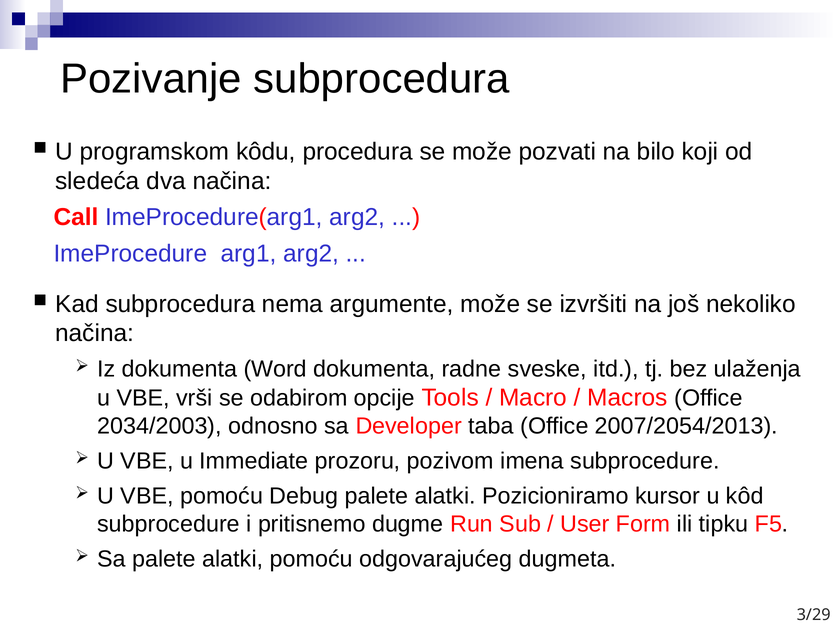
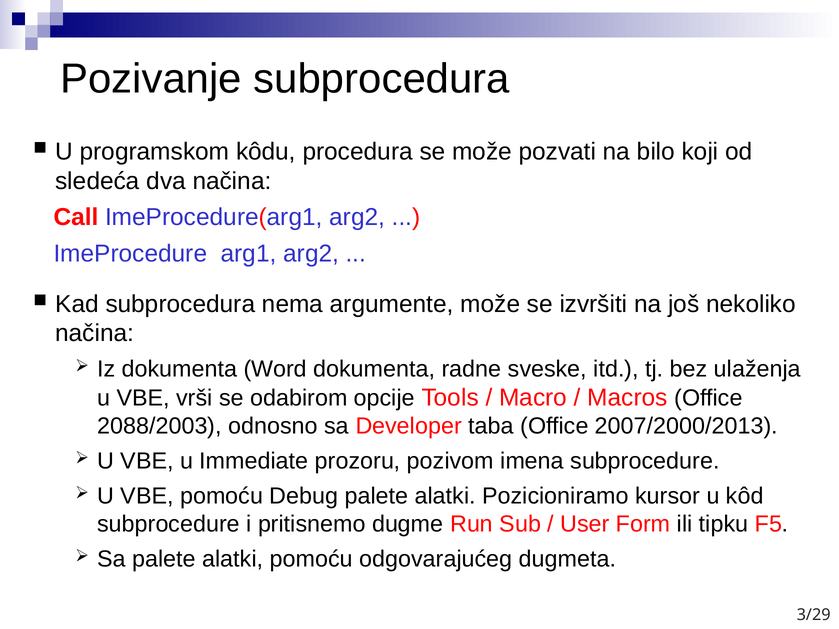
2034/2003: 2034/2003 -> 2088/2003
2007/2054/2013: 2007/2054/2013 -> 2007/2000/2013
